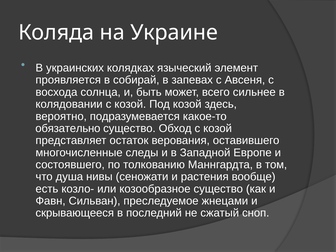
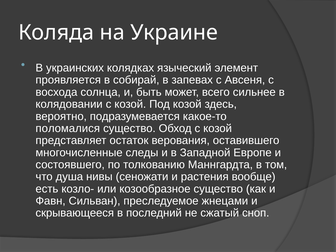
обязательно: обязательно -> поломалися
